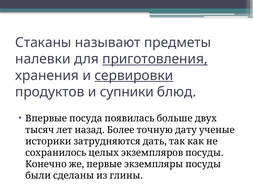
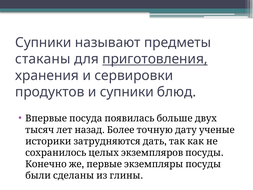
Стаканы at (43, 43): Стаканы -> Супники
налевки: налевки -> стаканы
сервировки underline: present -> none
